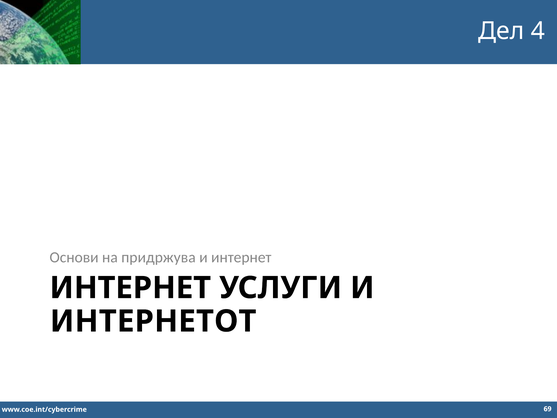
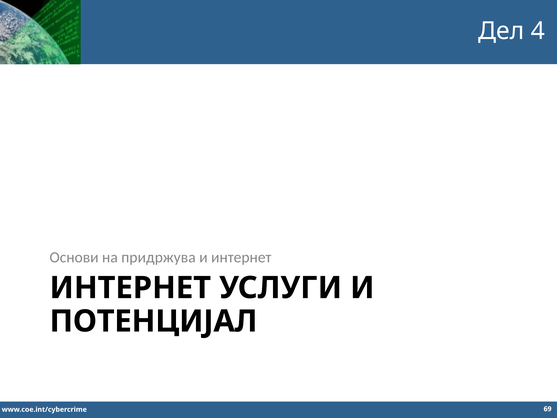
ИНТЕРНЕТОТ: ИНТЕРНЕТОТ -> ПОТЕНЦИЈАЛ
